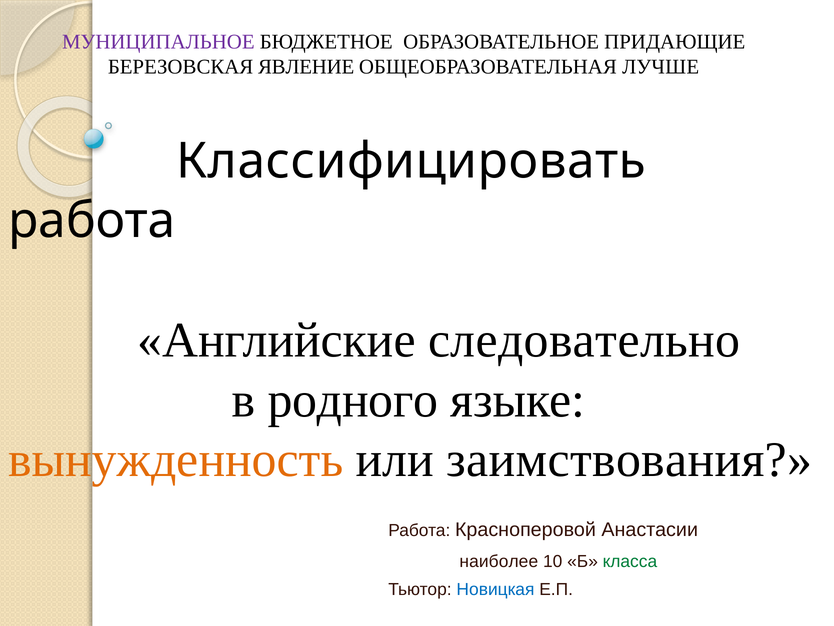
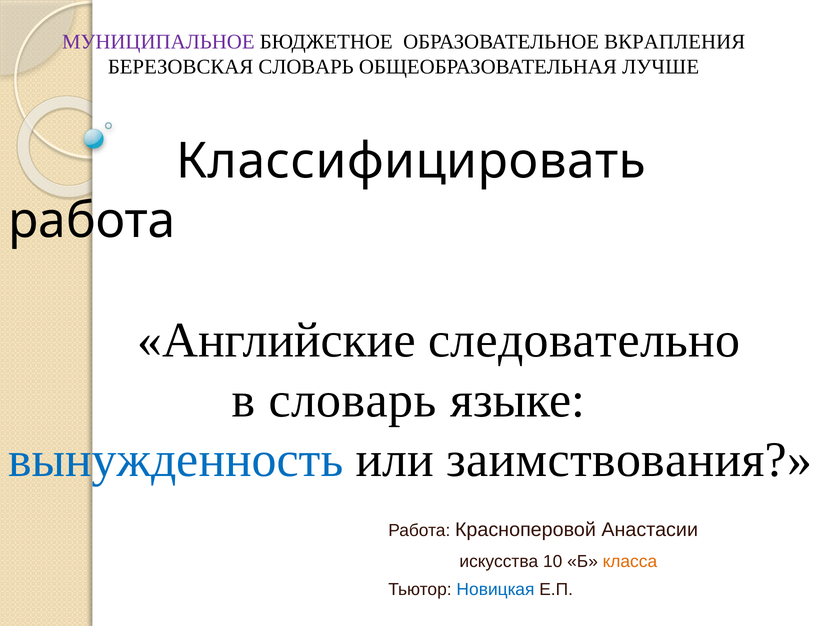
ПРИДАЮЩИЕ: ПРИДАЮЩИЕ -> ВКРАПЛЕНИЯ
БЕРЕЗОВСКАЯ ЯВЛЕНИЕ: ЯВЛЕНИЕ -> СЛОВАРЬ
в родного: родного -> словарь
вынужденность colour: orange -> blue
наиболее: наиболее -> искусства
класса colour: green -> orange
